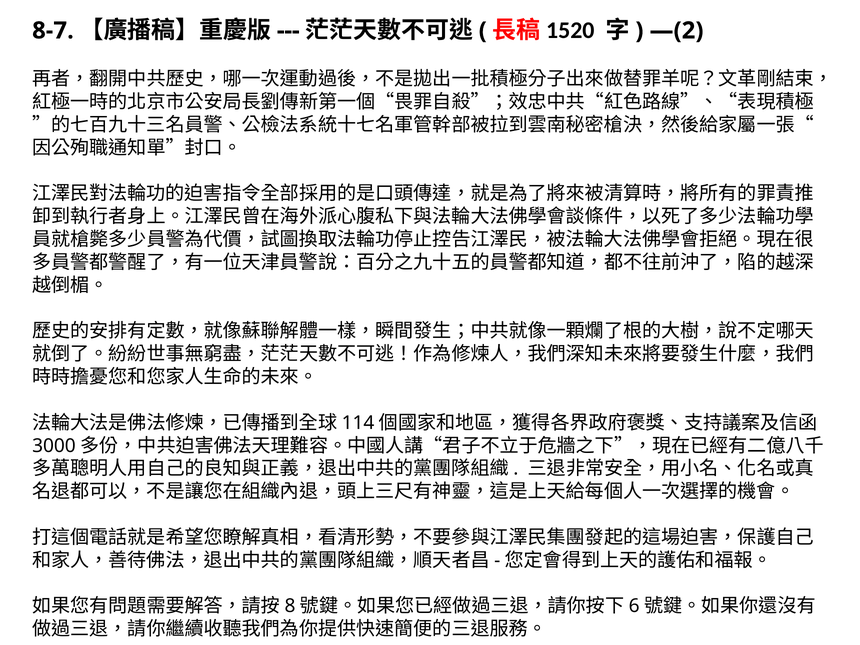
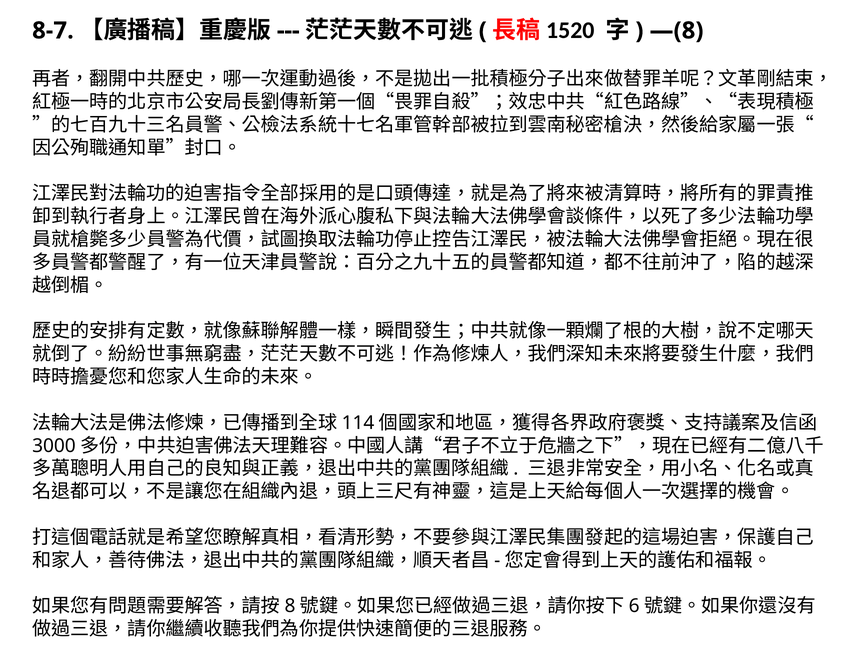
—(2: —(2 -> —(8
